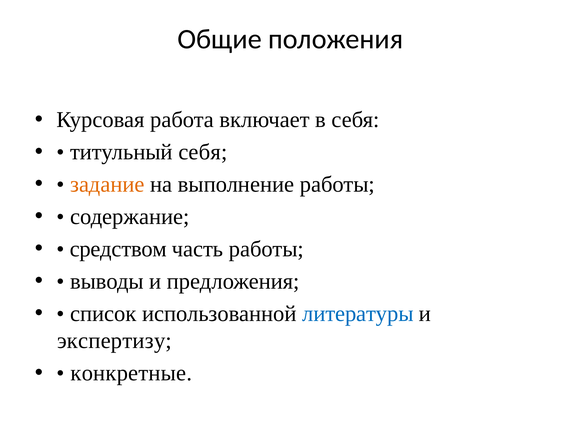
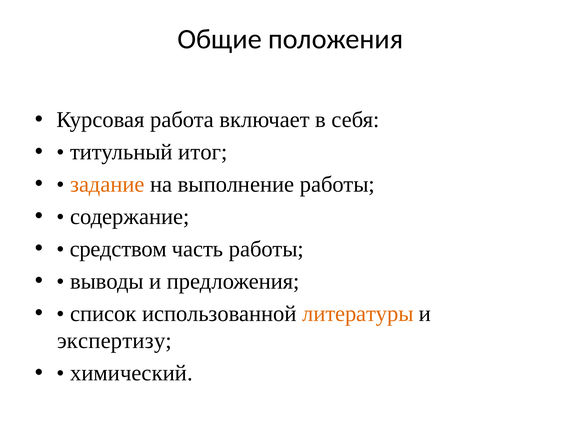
титульный себя: себя -> итог
литературы colour: blue -> orange
конкретные: конкретные -> химический
